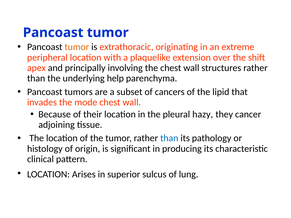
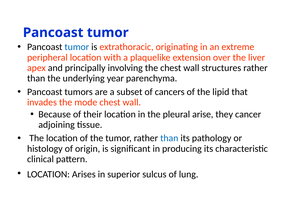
tumor at (77, 47) colour: orange -> blue
shift: shift -> liver
help: help -> year
hazy: hazy -> arise
